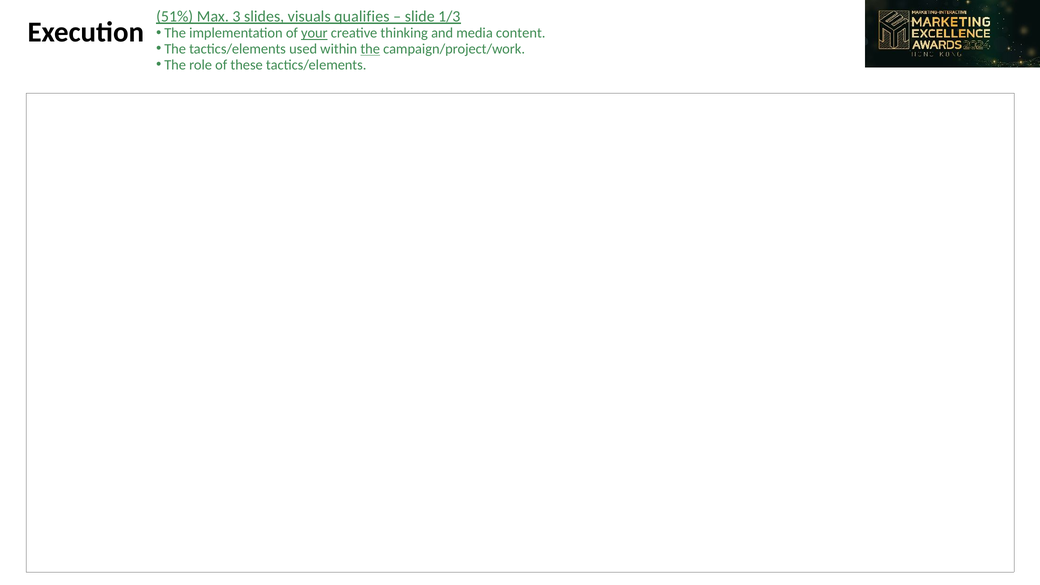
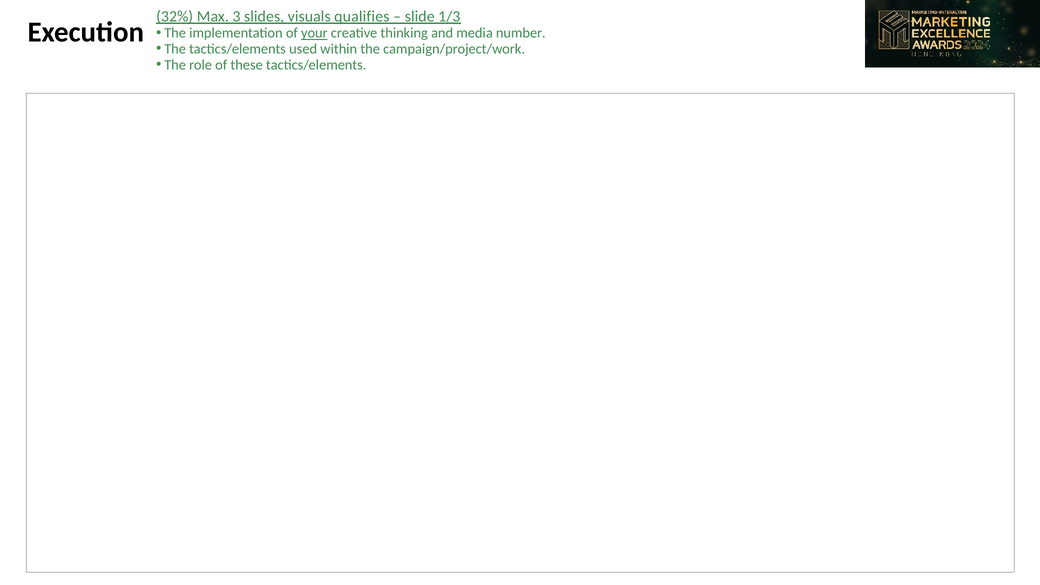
51%: 51% -> 32%
content: content -> number
the at (370, 49) underline: present -> none
